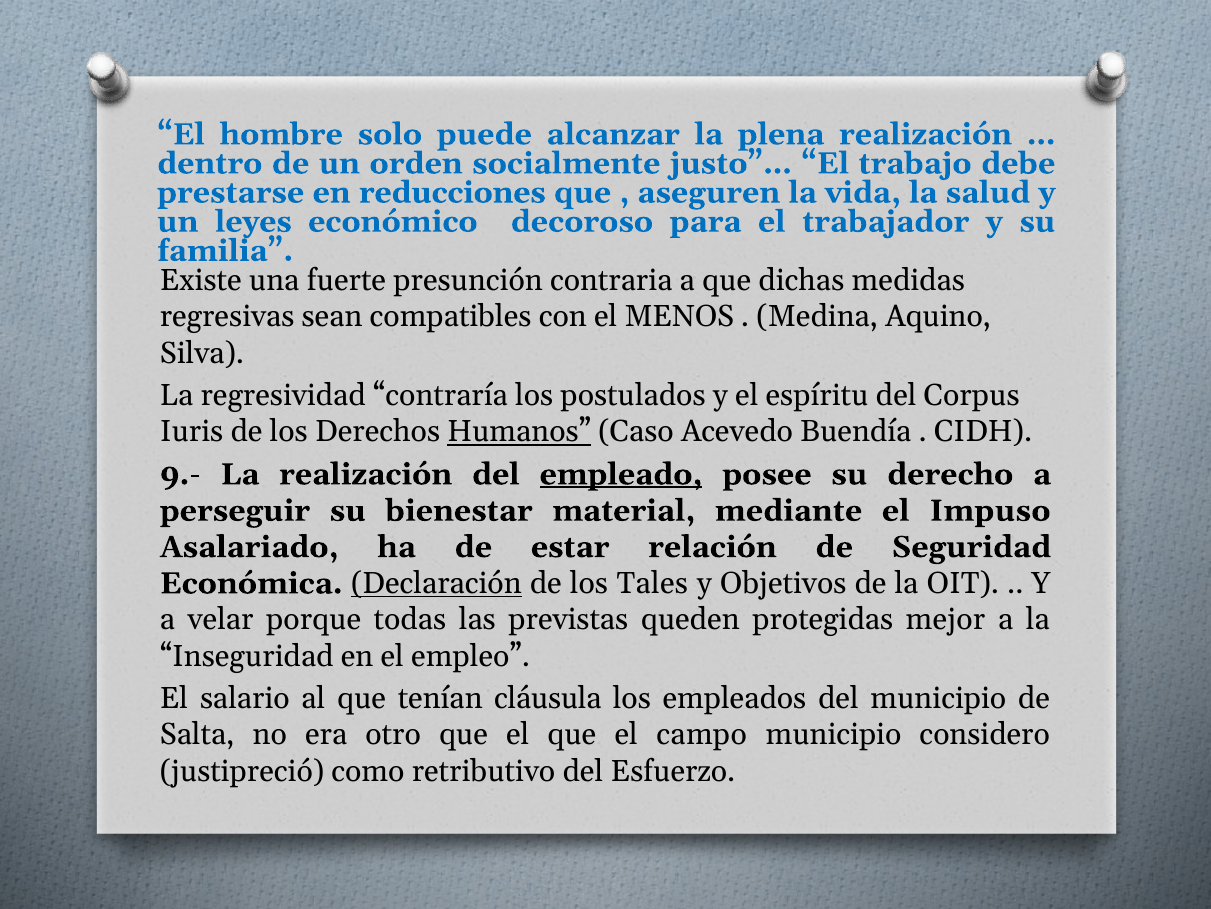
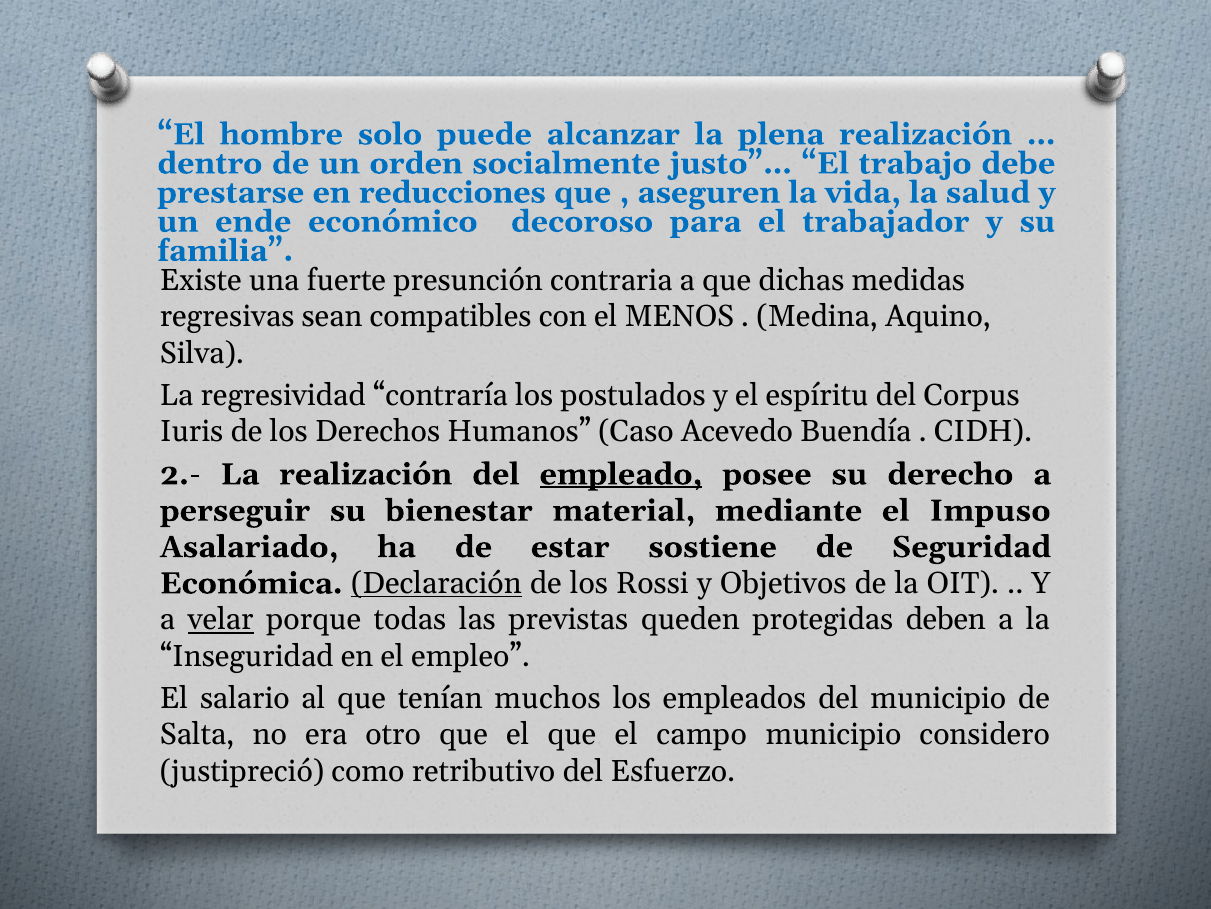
leyes: leyes -> ende
Humanos underline: present -> none
9.-: 9.- -> 2.-
relación: relación -> sostiene
Tales: Tales -> Rossi
velar underline: none -> present
mejor: mejor -> deben
cláusula: cláusula -> muchos
